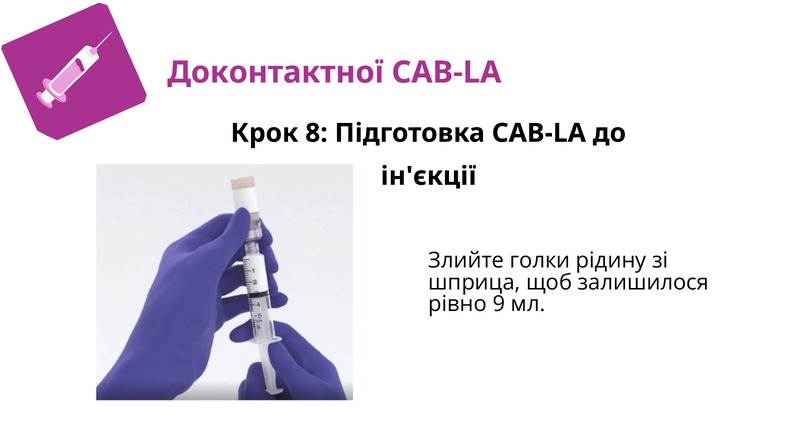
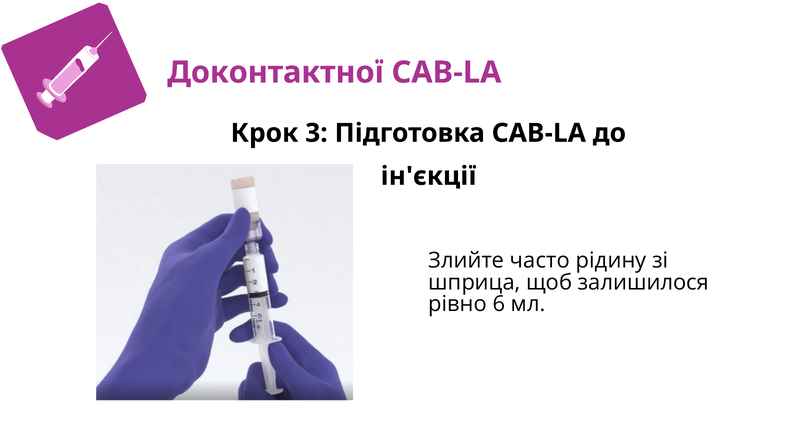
8: 8 -> 3
голки: голки -> часто
9: 9 -> 6
